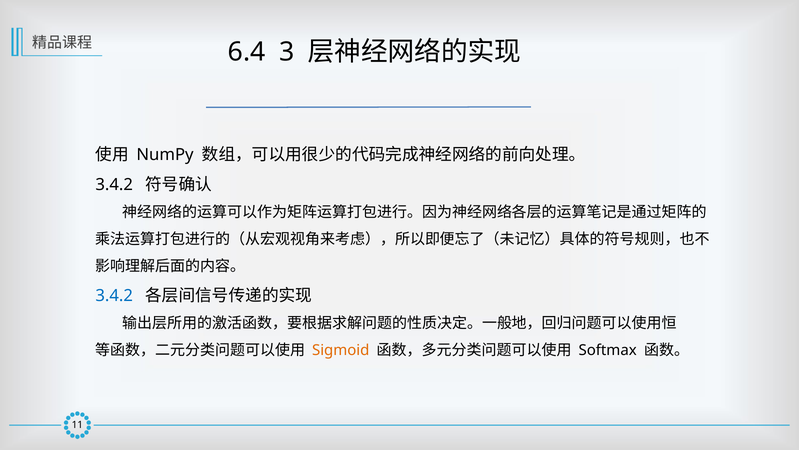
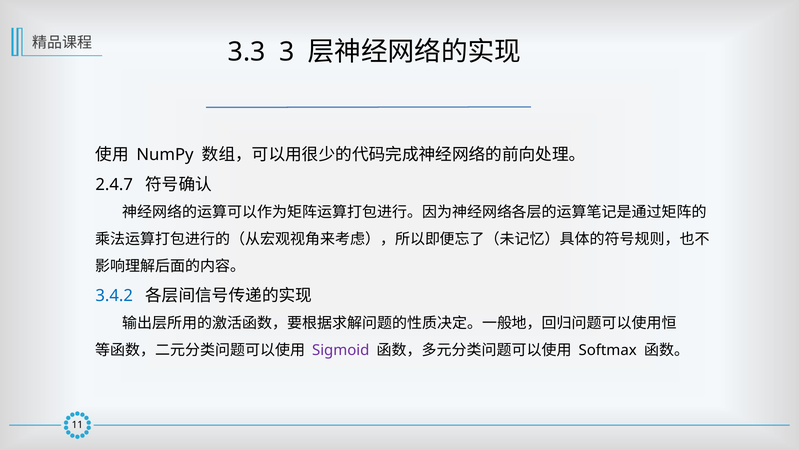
6.4: 6.4 -> 3.3
3.4.2 at (114, 184): 3.4.2 -> 2.4.7
Sigmoid colour: orange -> purple
